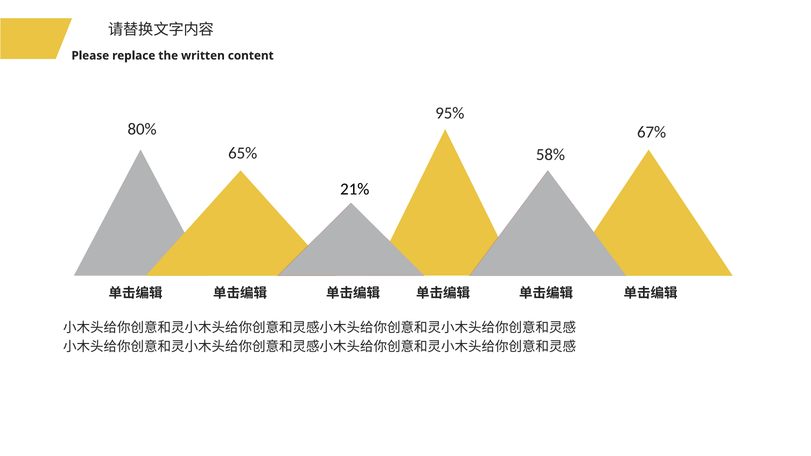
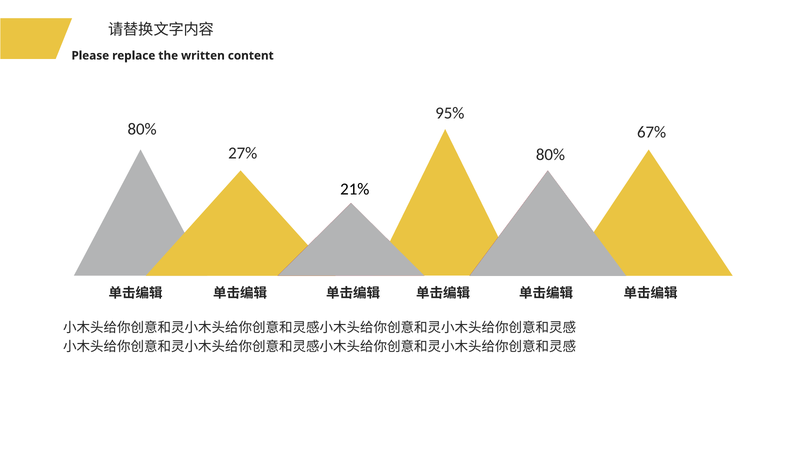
65%: 65% -> 27%
58% at (550, 155): 58% -> 80%
